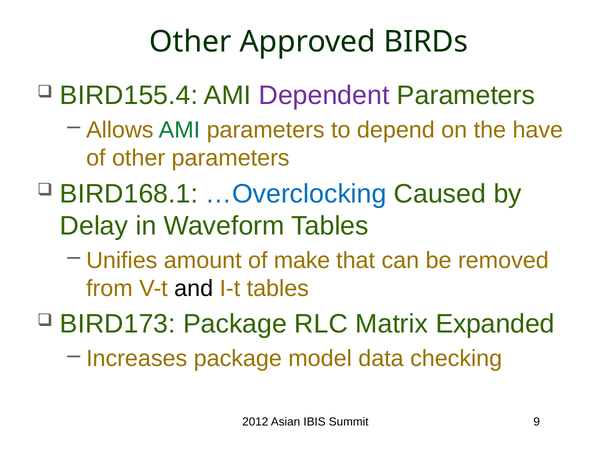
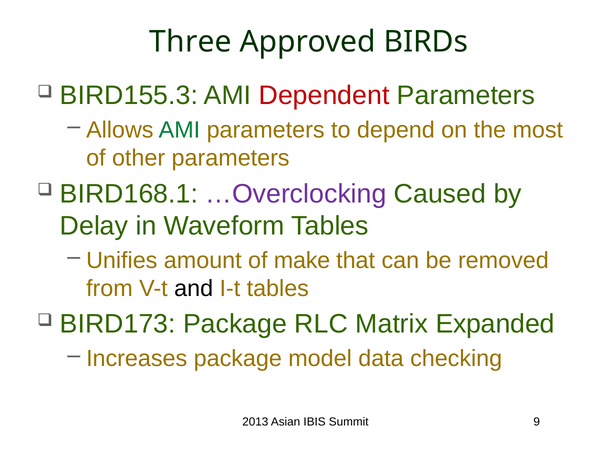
Other at (191, 42): Other -> Three
BIRD155.4: BIRD155.4 -> BIRD155.3
Dependent colour: purple -> red
have: have -> most
…Overclocking colour: blue -> purple
2012: 2012 -> 2013
